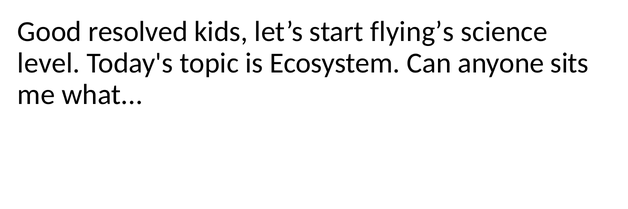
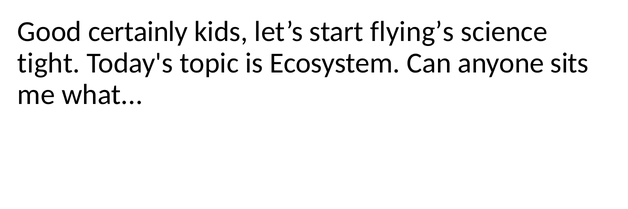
resolved: resolved -> certainly
level: level -> tight
